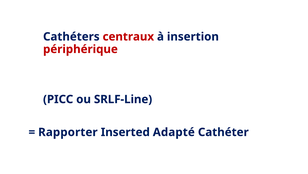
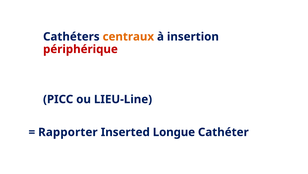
centraux colour: red -> orange
SRLF-Line: SRLF-Line -> LIEU-Line
Adapté: Adapté -> Longue
